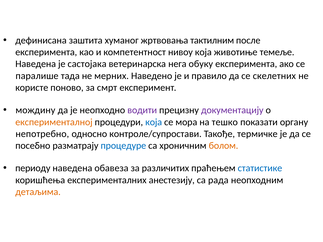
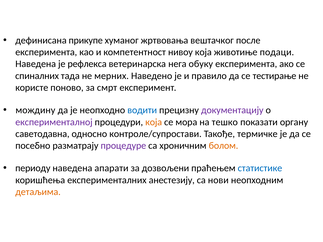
заштита: заштита -> прикупе
тактилним: тактилним -> вештачког
темеље: темеље -> подаци
састојака: састојака -> рефлекса
паралише: паралише -> спиналних
скелетних: скелетних -> тестирање
водити colour: purple -> blue
експерименталној colour: orange -> purple
која at (154, 122) colour: blue -> orange
непотребно: непотребно -> саветодавна
процедуре colour: blue -> purple
обавеза: обавеза -> апарати
различитих: различитих -> дозвољени
рада: рада -> нови
